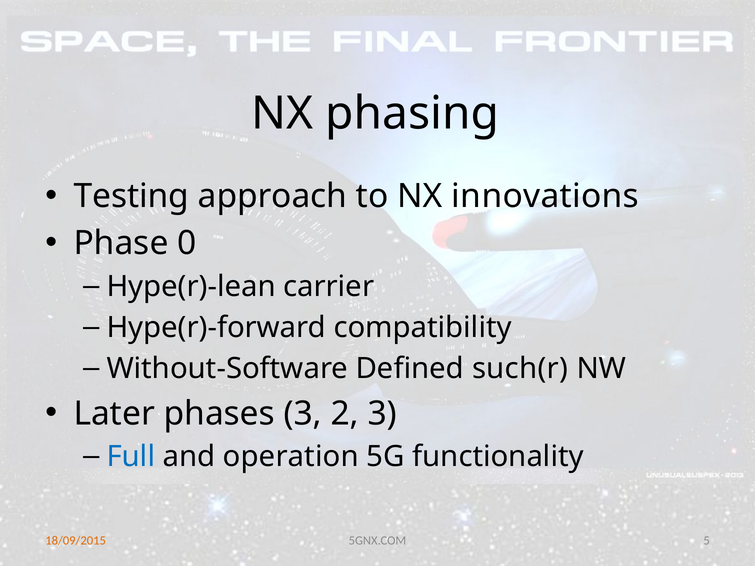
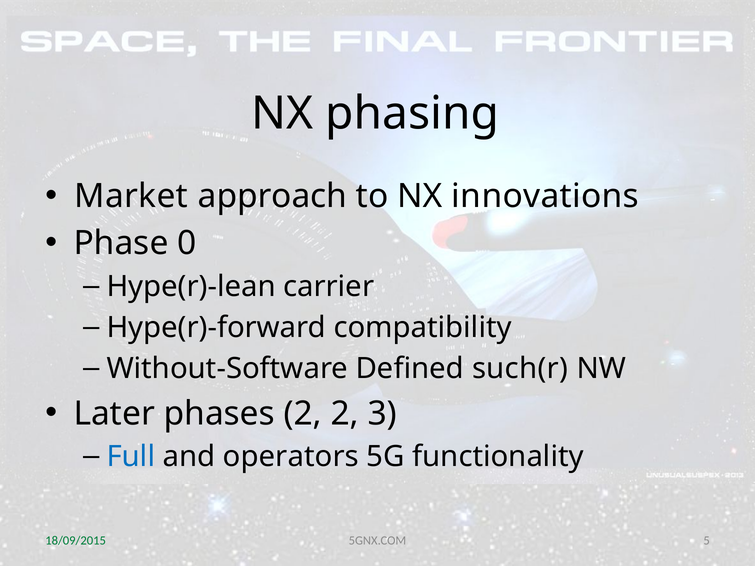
Testing: Testing -> Market
phases 3: 3 -> 2
operation: operation -> operators
18/09/2015 colour: orange -> green
